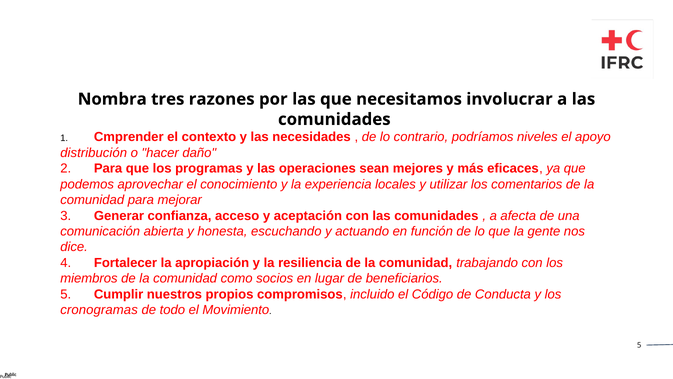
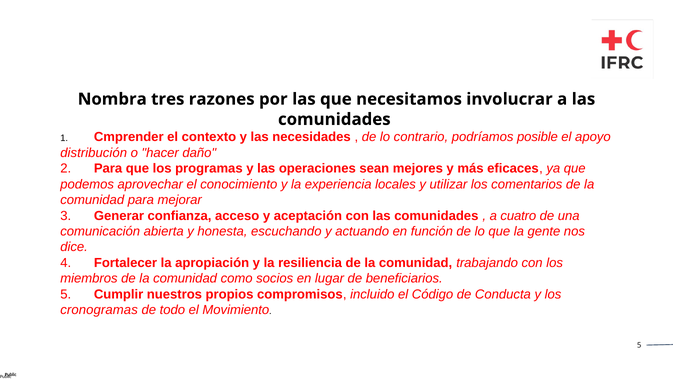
niveles: niveles -> posible
afecta: afecta -> cuatro
